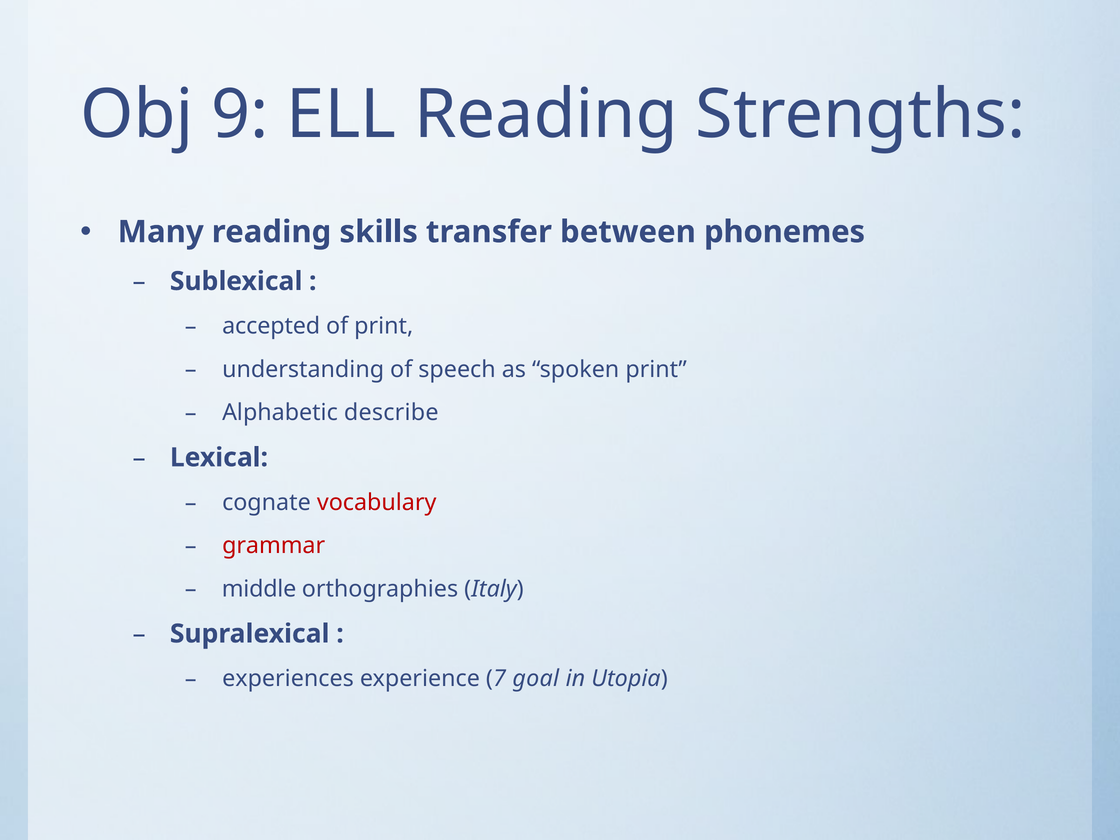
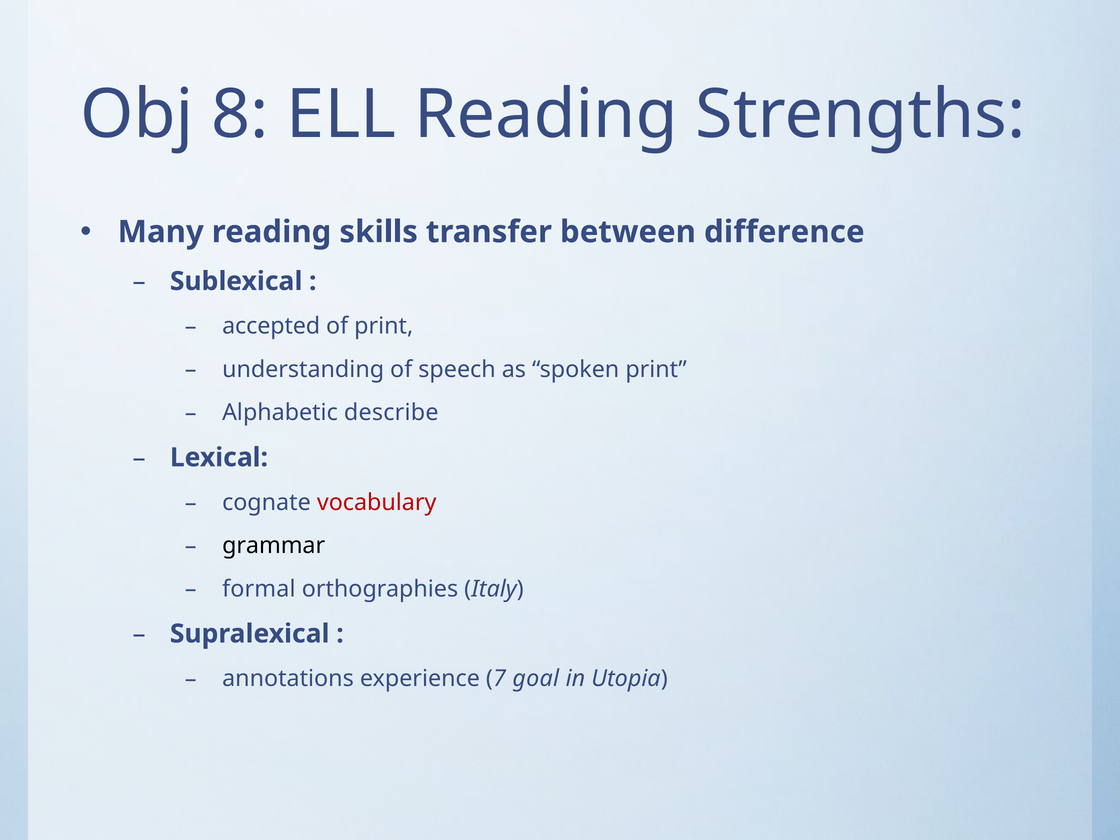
9: 9 -> 8
phonemes: phonemes -> difference
grammar colour: red -> black
middle: middle -> formal
experiences: experiences -> annotations
